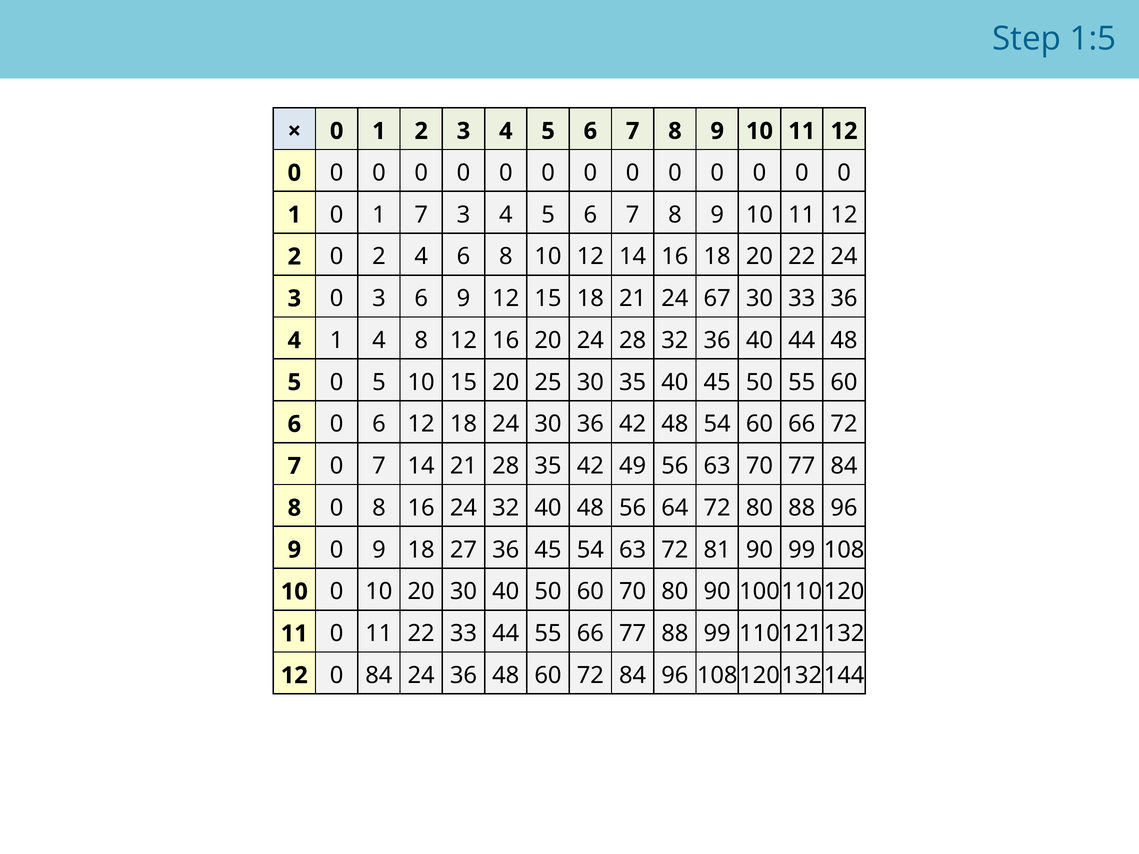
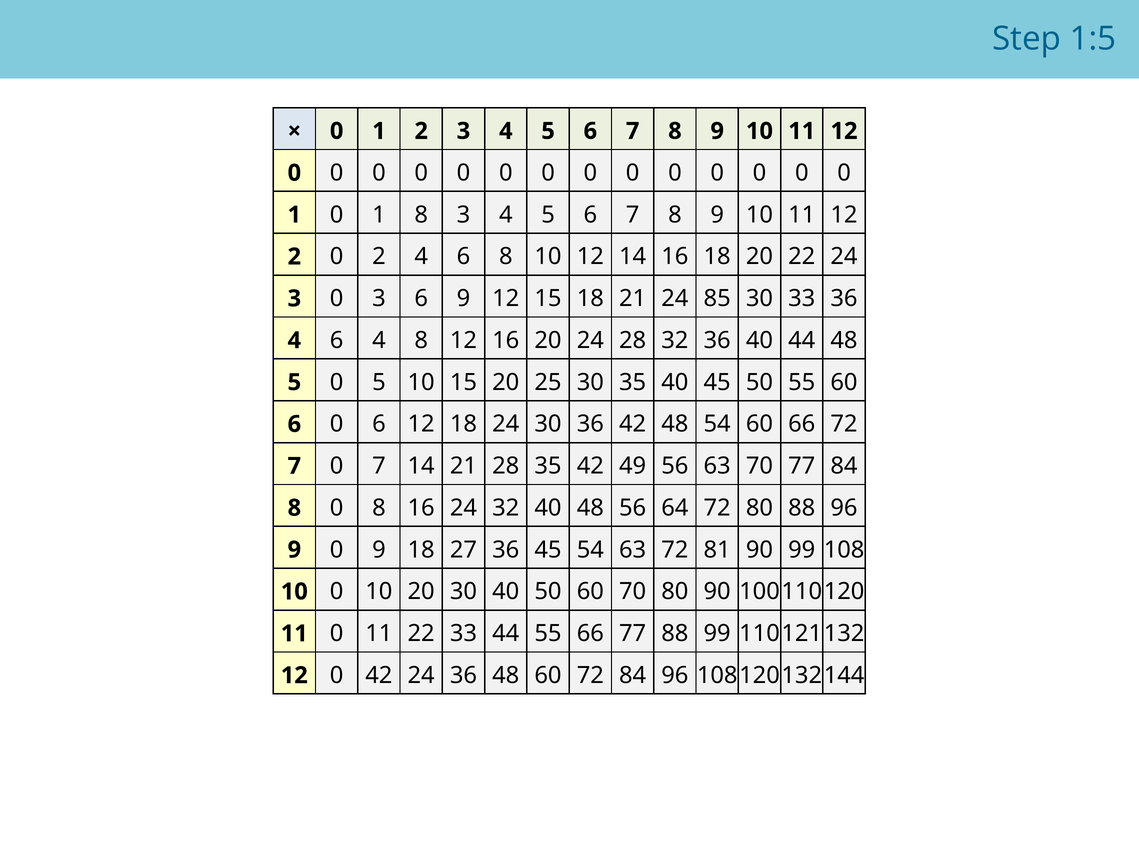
1 7: 7 -> 8
67: 67 -> 85
1 at (337, 341): 1 -> 6
0 84: 84 -> 42
